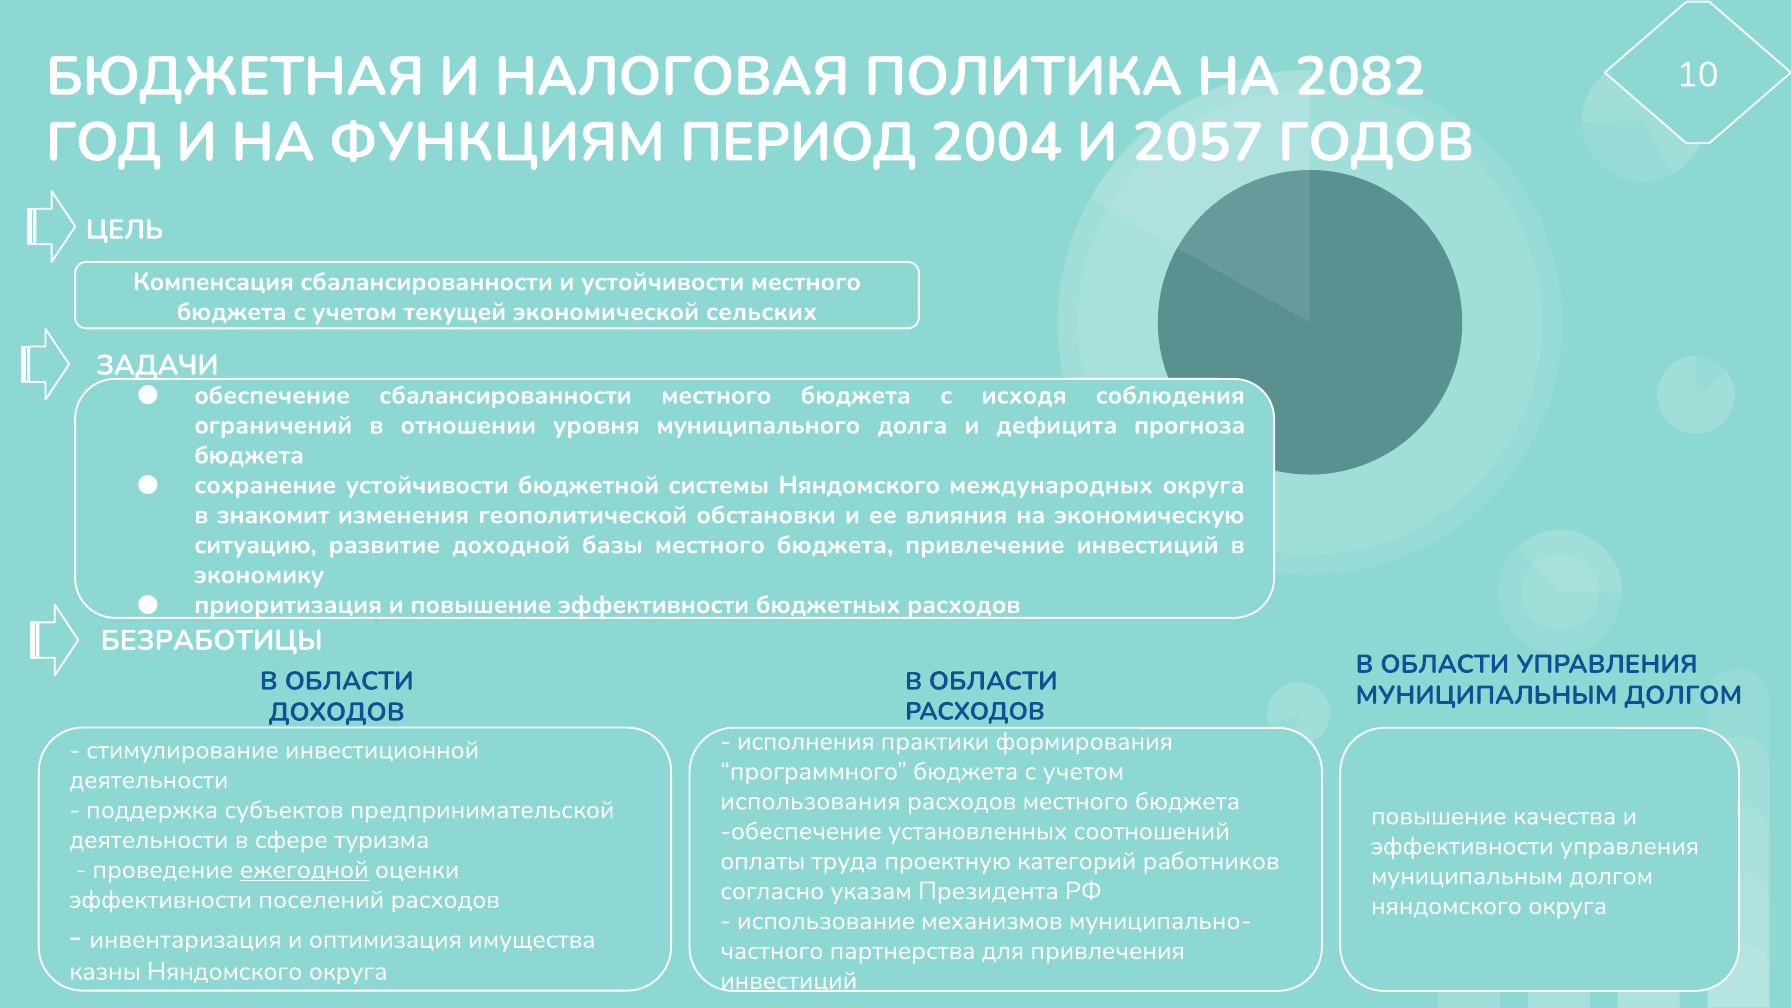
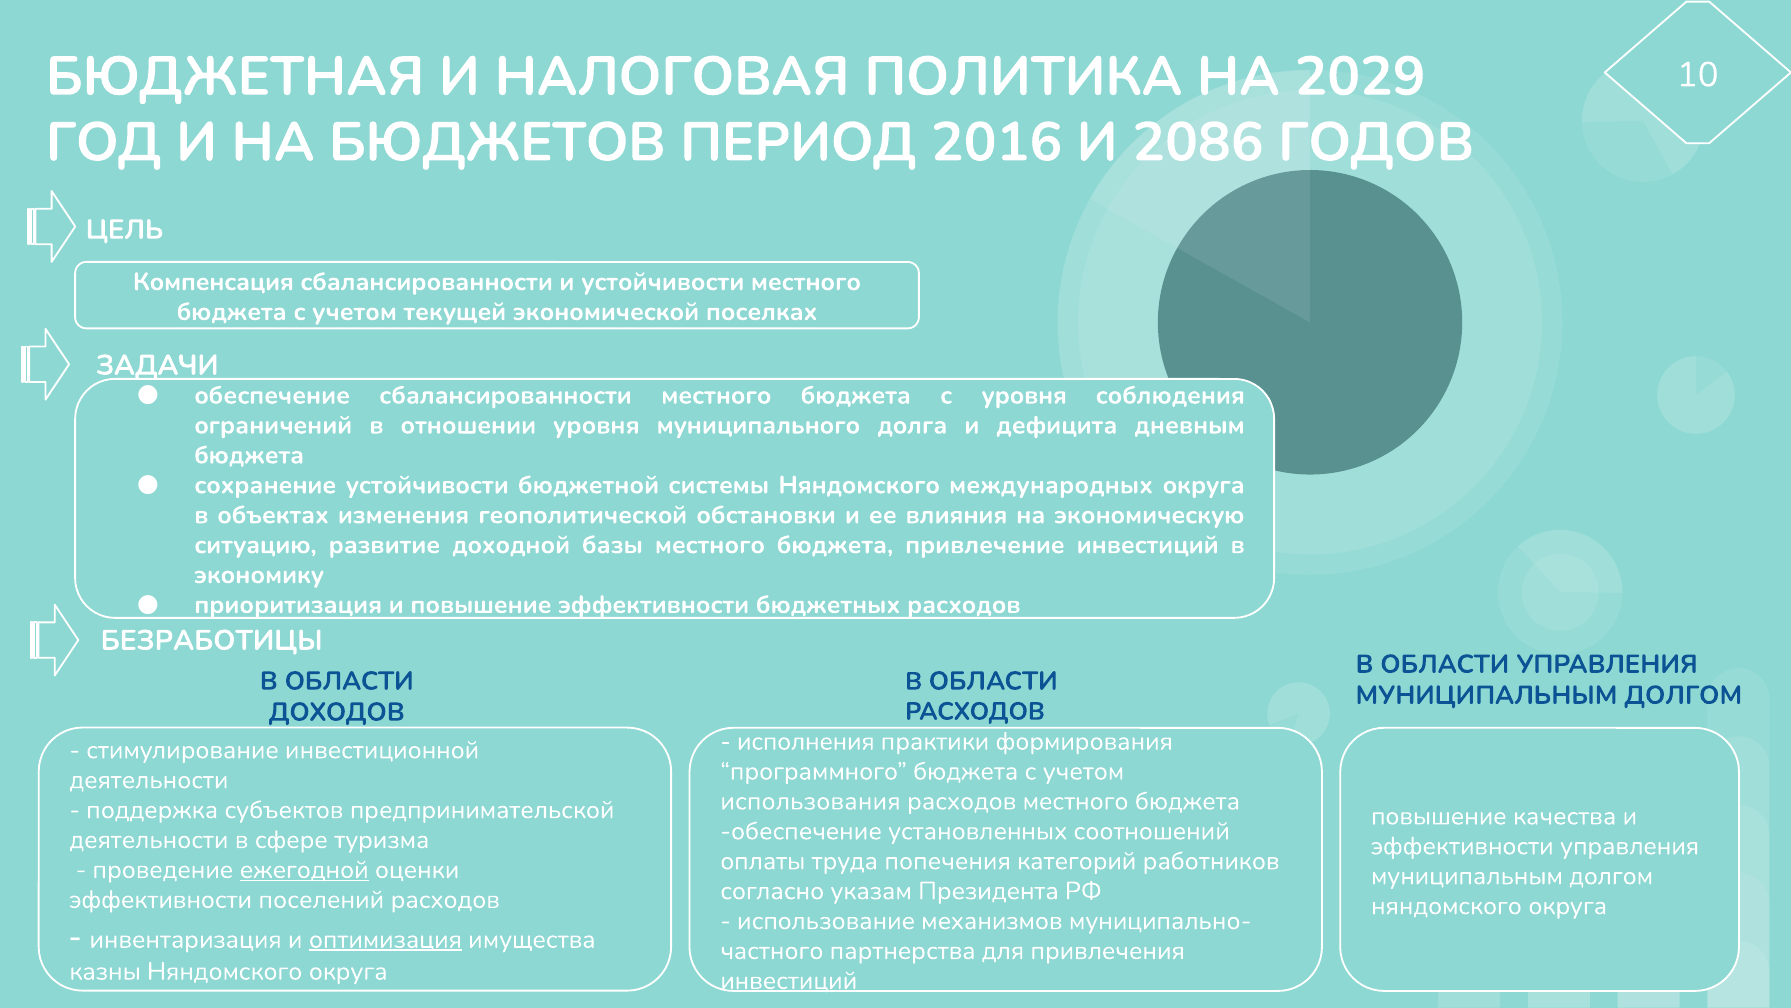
2082: 2082 -> 2029
ФУНКЦИЯМ: ФУНКЦИЯМ -> БЮДЖЕТОВ
2004: 2004 -> 2016
2057: 2057 -> 2086
сельских: сельских -> поселках
с исходя: исходя -> уровня
прогноза: прогноза -> дневным
знакомит: знакомит -> объектах
проектную: проектную -> попечения
оптимизация underline: none -> present
